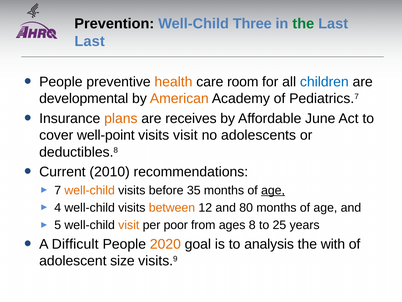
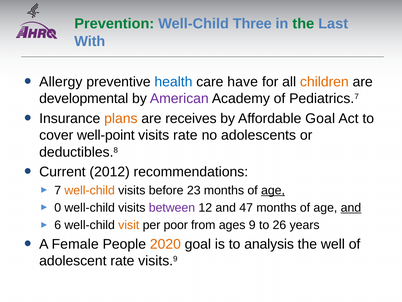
Prevention colour: black -> green
Last at (90, 41): Last -> With
People at (61, 82): People -> Allergy
health colour: orange -> blue
room: room -> have
children colour: blue -> orange
American colour: orange -> purple
Affordable June: June -> Goal
visits visit: visit -> rate
2010: 2010 -> 2012
35: 35 -> 23
4: 4 -> 0
between colour: orange -> purple
80: 80 -> 47
and at (351, 207) underline: none -> present
5: 5 -> 6
8: 8 -> 9
25: 25 -> 26
Difficult: Difficult -> Female
with: with -> well
adolescent size: size -> rate
